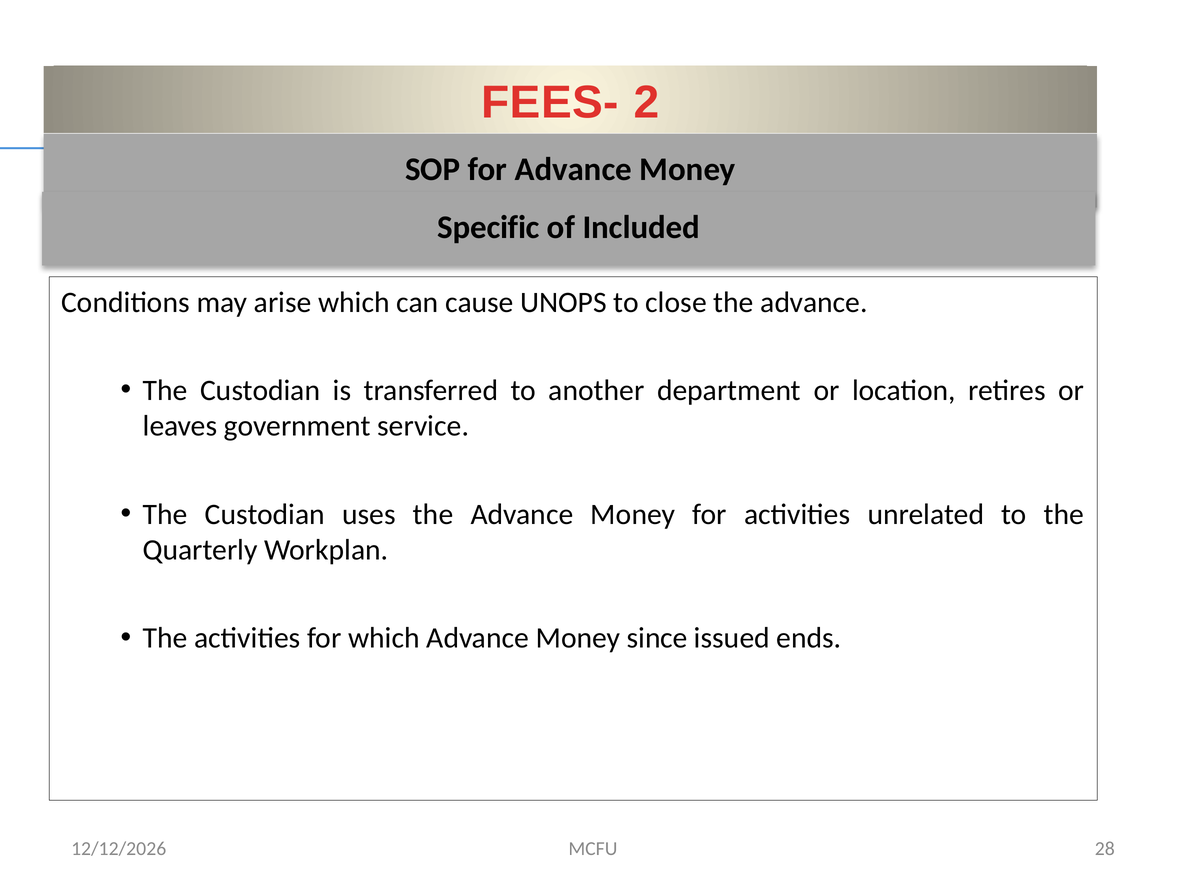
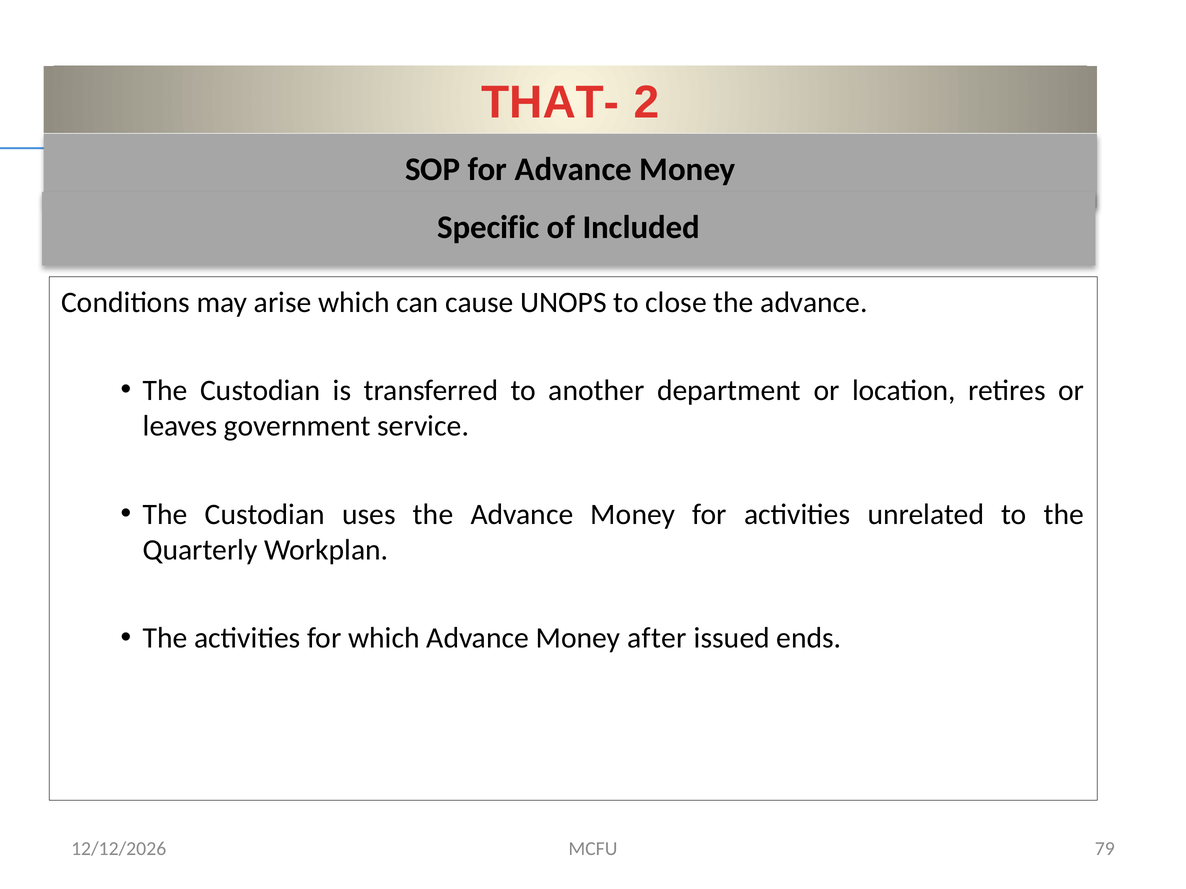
FEES-: FEES- -> THAT-
since: since -> after
28: 28 -> 79
